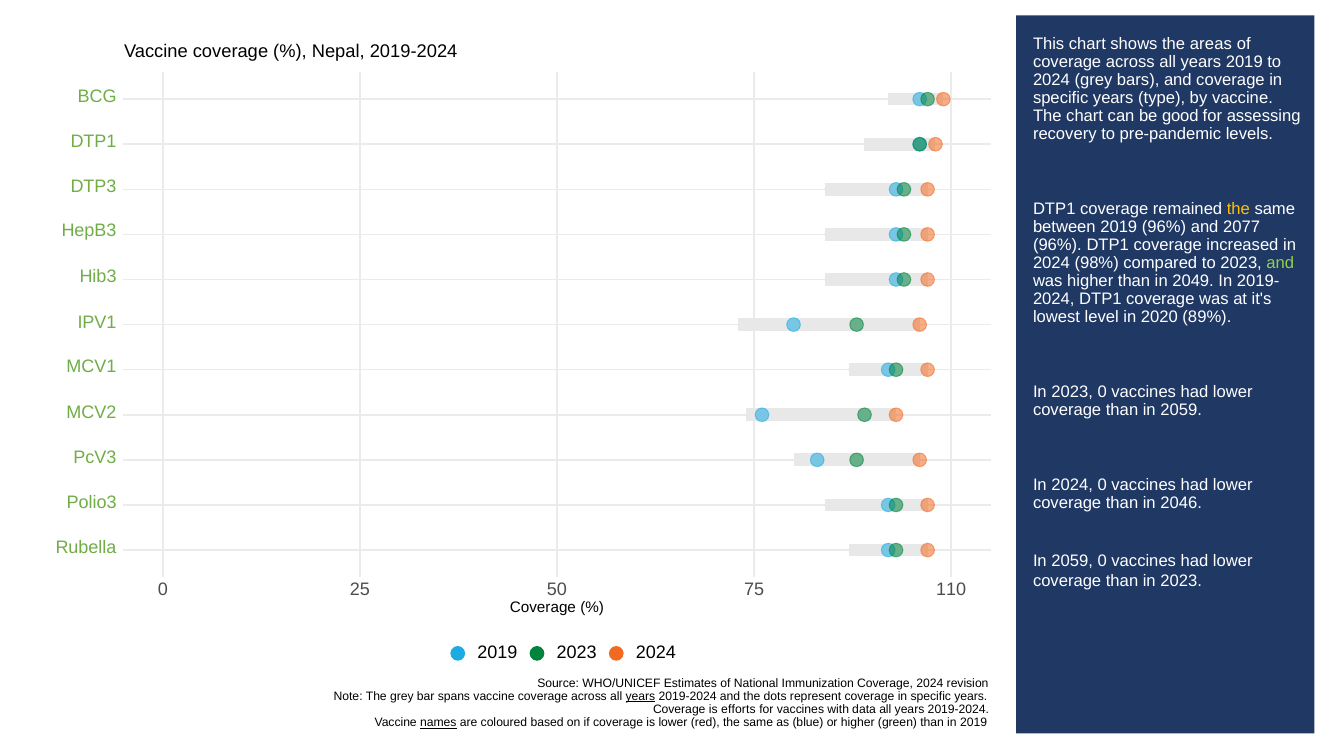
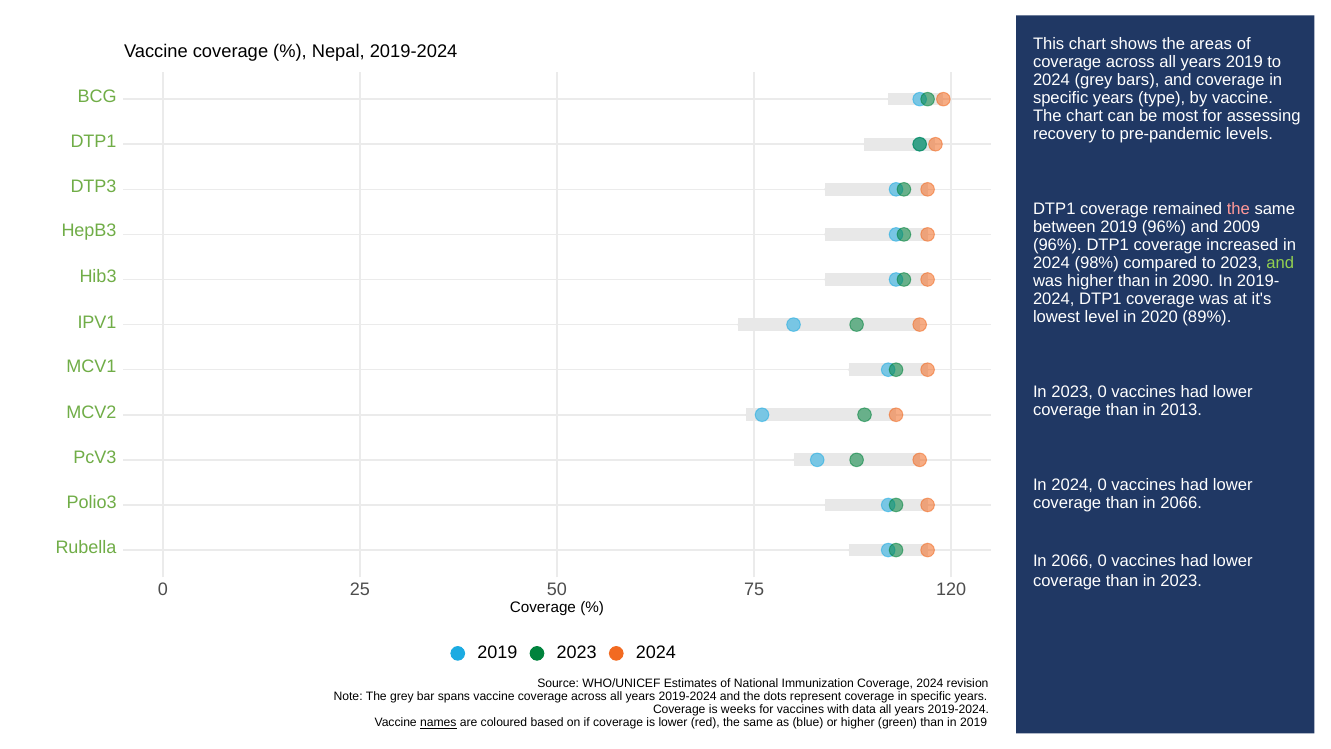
good: good -> most
the at (1238, 209) colour: yellow -> pink
2077: 2077 -> 2009
2049: 2049 -> 2090
than in 2059: 2059 -> 2013
than in 2046: 2046 -> 2066
2059 at (1072, 561): 2059 -> 2066
110: 110 -> 120
years at (640, 696) underline: present -> none
efforts: efforts -> weeks
